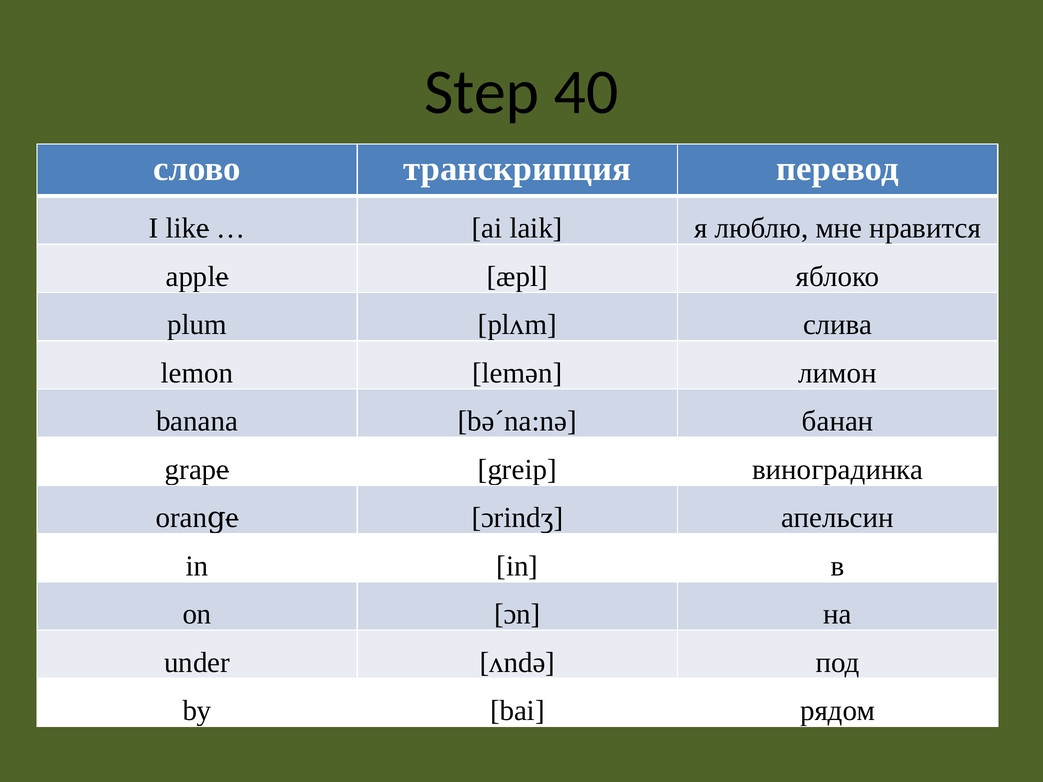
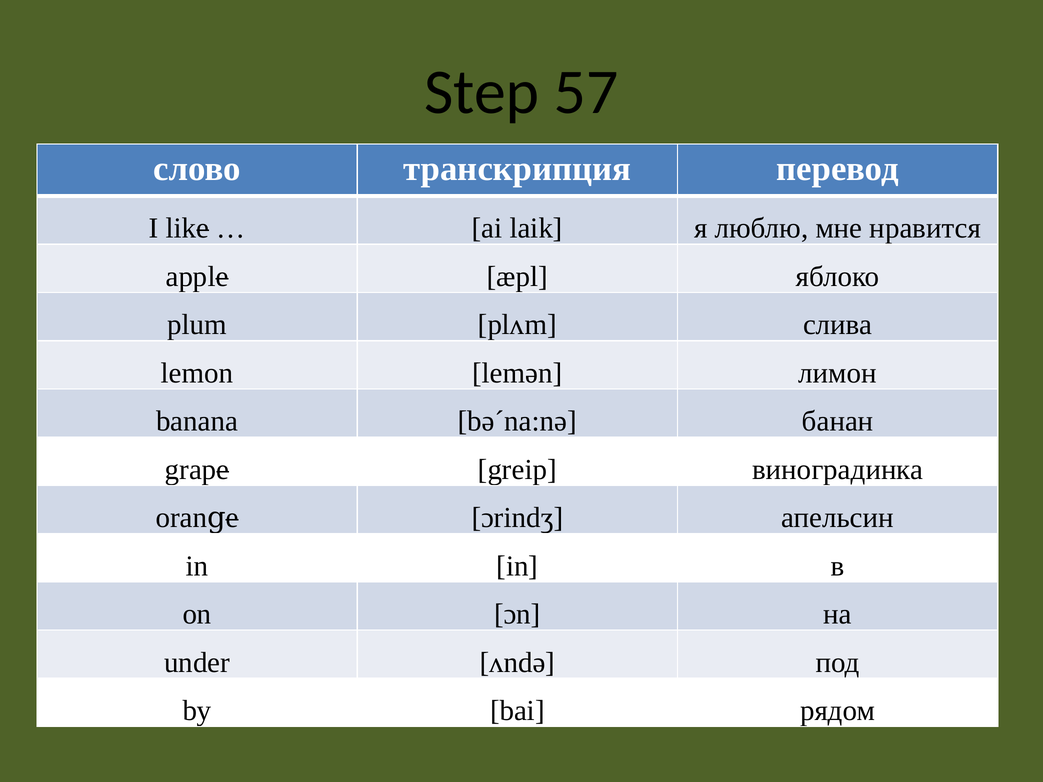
40: 40 -> 57
